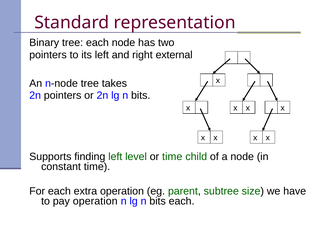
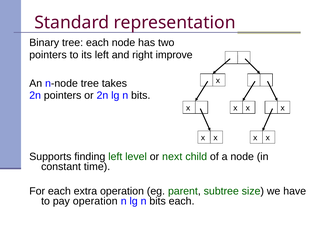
external: external -> improve
or time: time -> next
